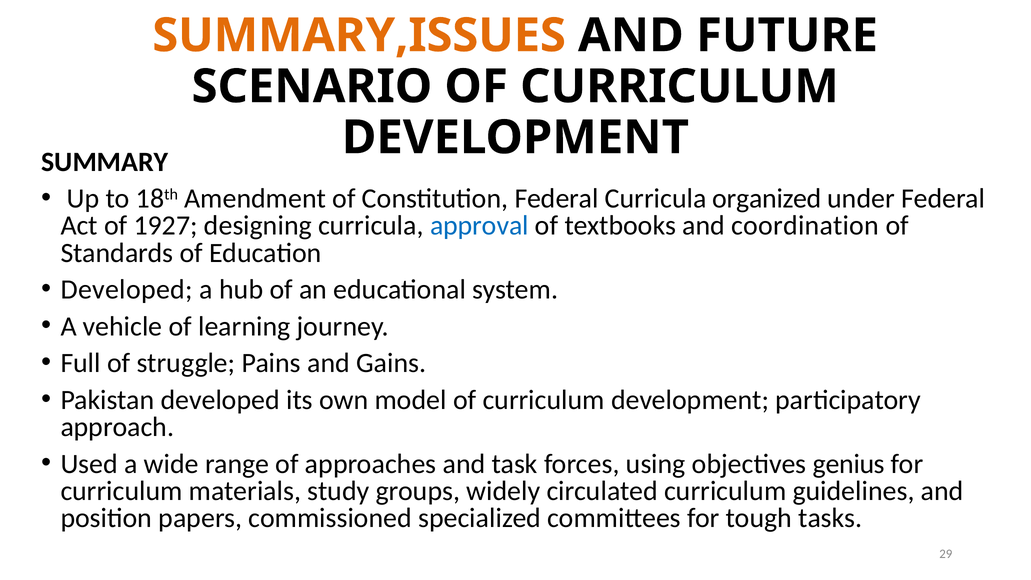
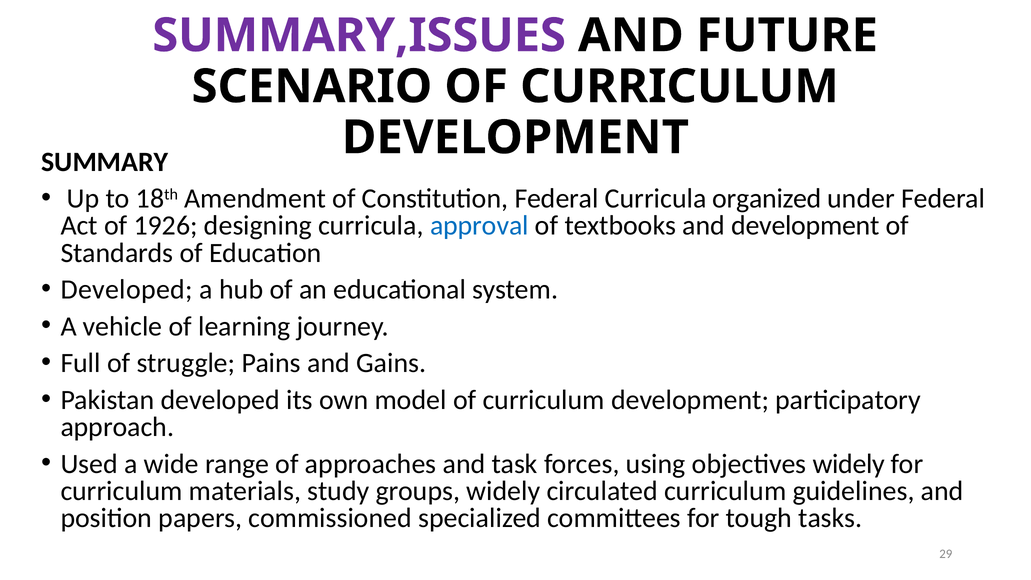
SUMMARY,ISSUES colour: orange -> purple
1927: 1927 -> 1926
and coordination: coordination -> development
objectives genius: genius -> widely
